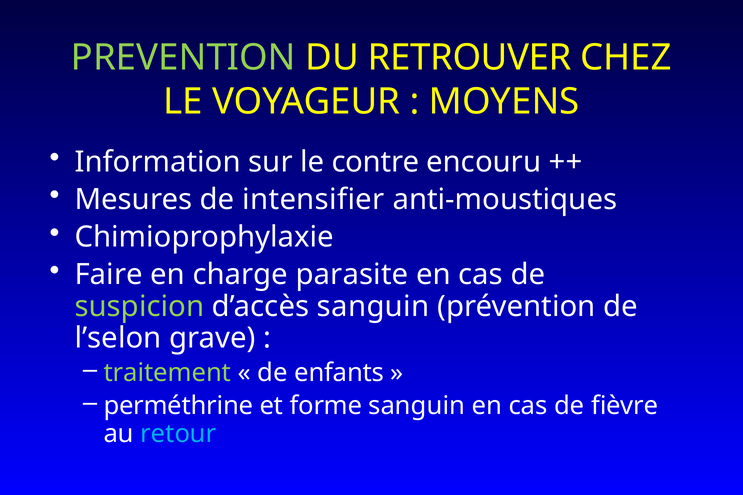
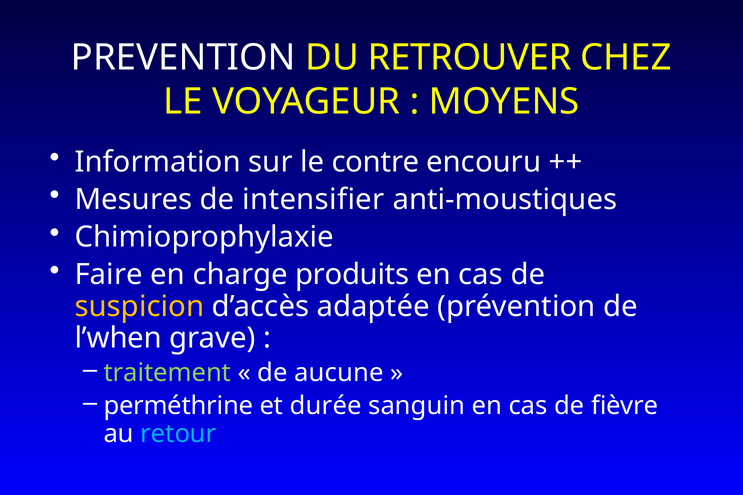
PREVENTION colour: light green -> white
parasite: parasite -> produits
suspicion colour: light green -> yellow
d’accès sanguin: sanguin -> adaptée
l’selon: l’selon -> l’when
enfants: enfants -> aucune
forme: forme -> durée
